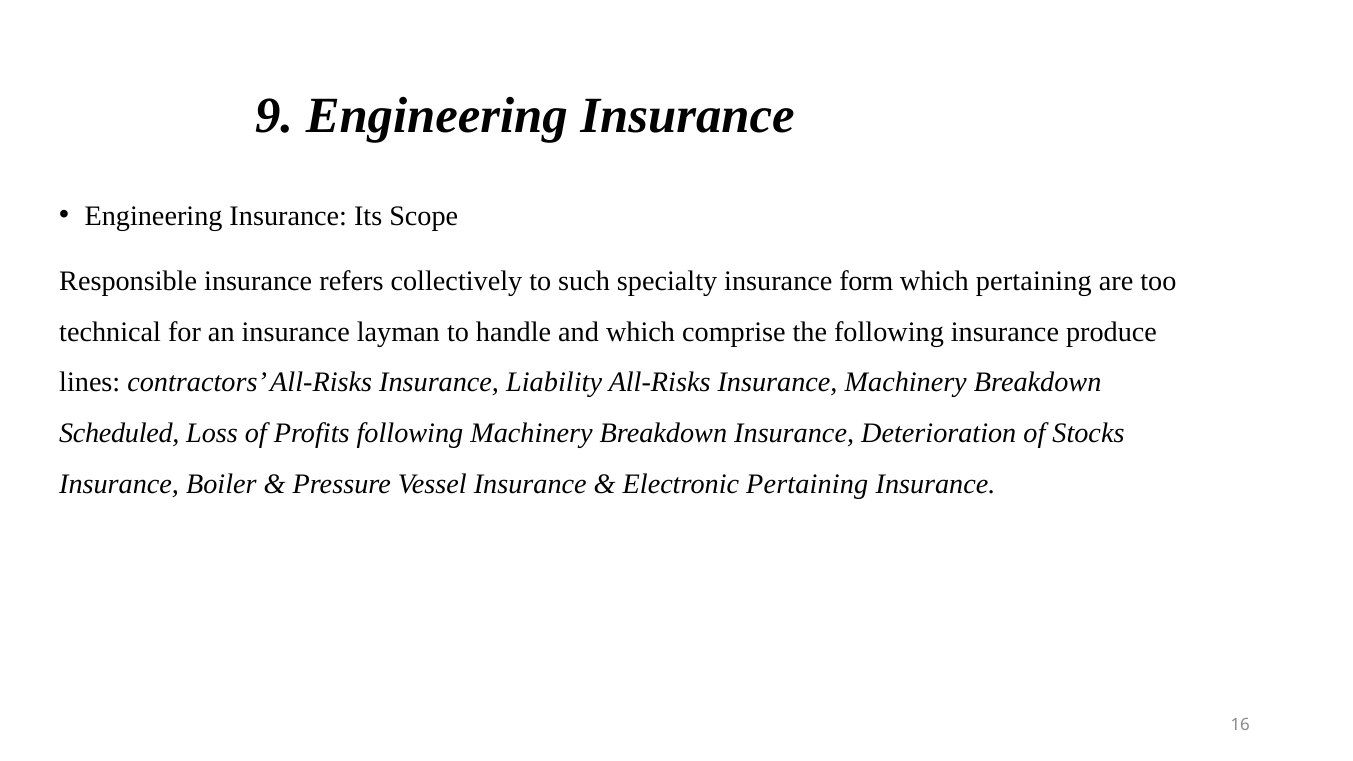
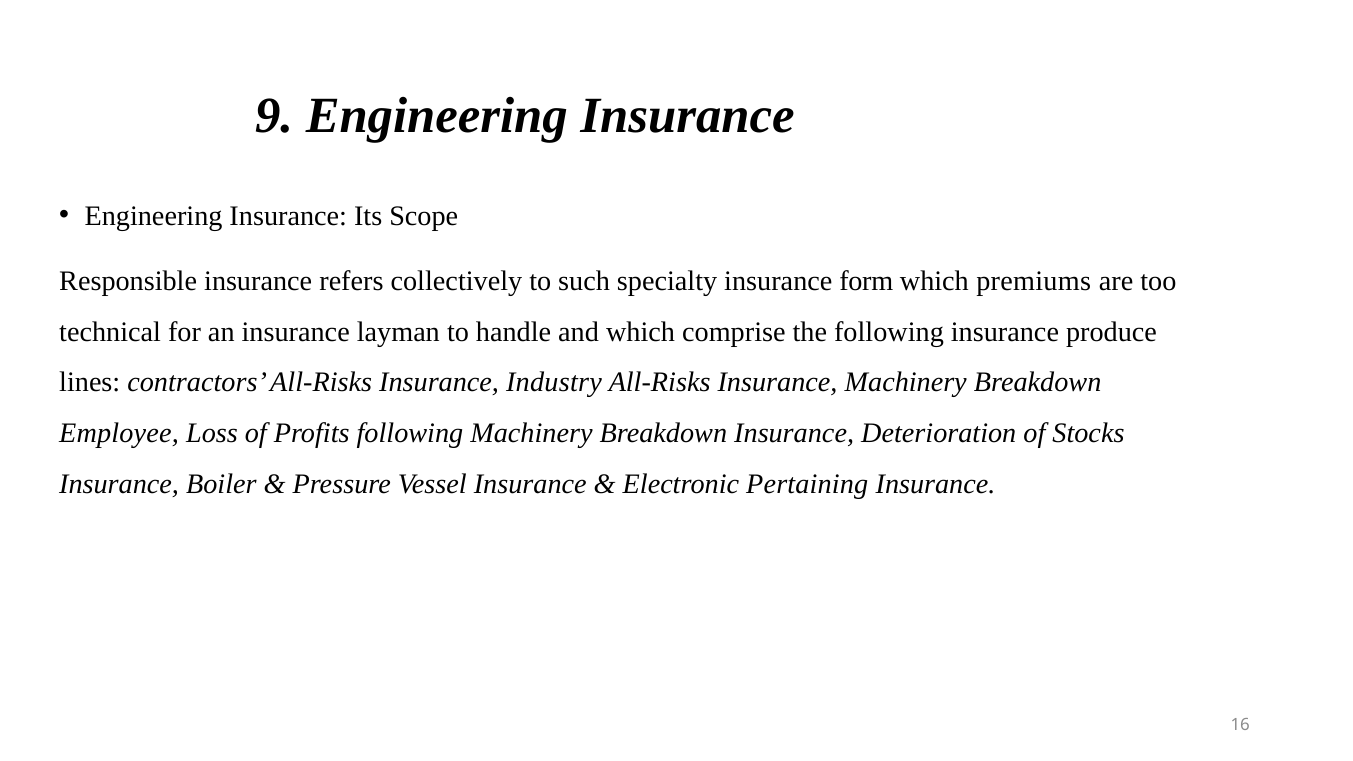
which pertaining: pertaining -> premiums
Liability: Liability -> Industry
Scheduled: Scheduled -> Employee
